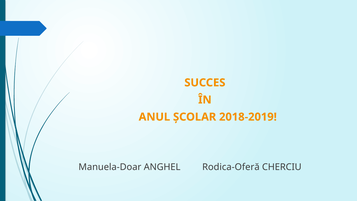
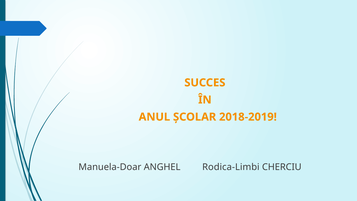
Rodica-Oferă: Rodica-Oferă -> Rodica-Limbi
